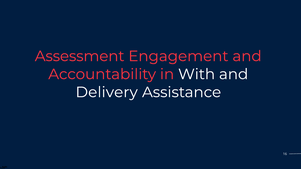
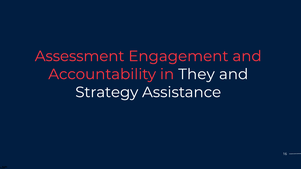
With: With -> They
Delivery: Delivery -> Strategy
